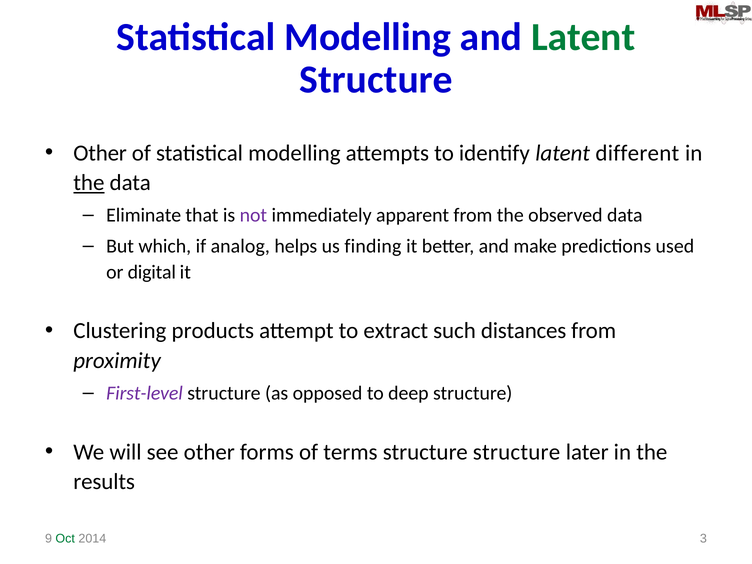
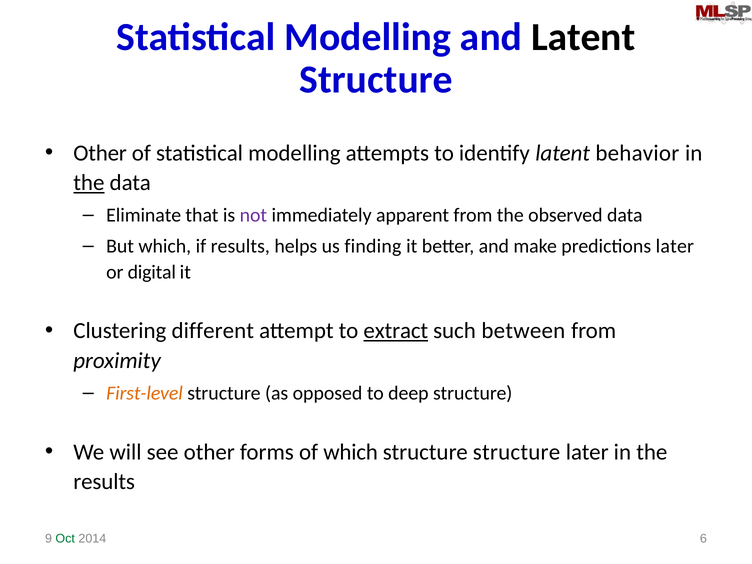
Latent at (583, 37) colour: green -> black
different: different -> behavior
if analog: analog -> results
predictions used: used -> later
products: products -> different
extract underline: none -> present
distances: distances -> between
First-level colour: purple -> orange
of terms: terms -> which
3: 3 -> 6
